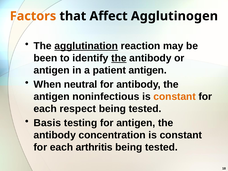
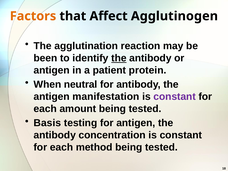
agglutination underline: present -> none
patient antigen: antigen -> protein
noninfectious: noninfectious -> manifestation
constant at (175, 97) colour: orange -> purple
respect: respect -> amount
arthritis: arthritis -> method
